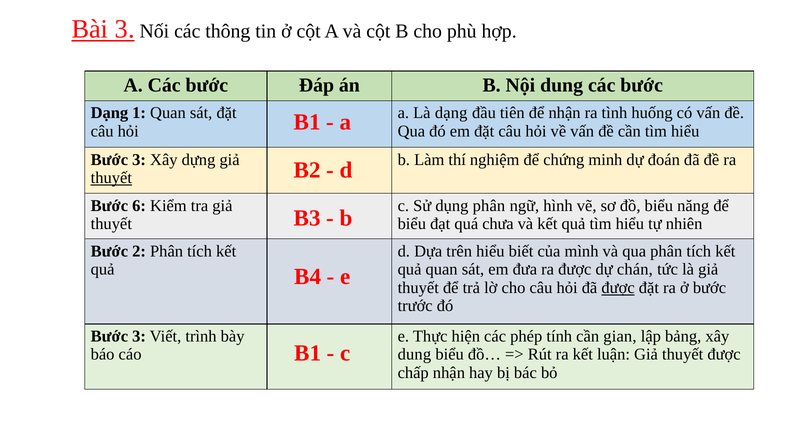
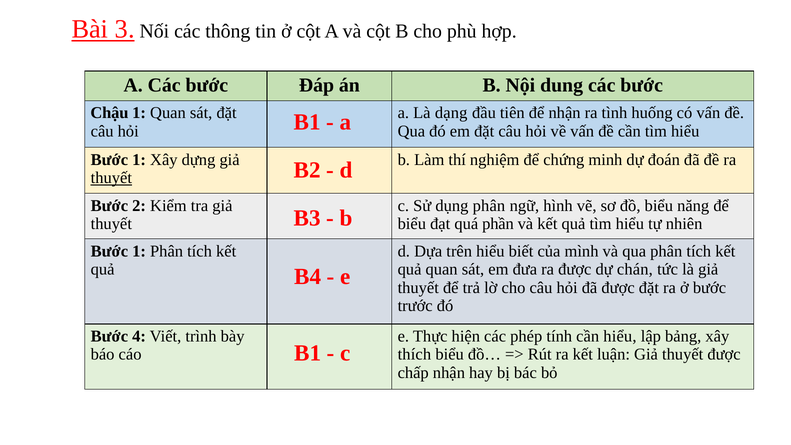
Dạng at (109, 113): Dạng -> Chậu
3 at (139, 160): 3 -> 1
6: 6 -> 2
chưa: chưa -> phần
2 at (139, 251): 2 -> 1
được at (618, 288) underline: present -> none
3 at (139, 336): 3 -> 4
cần gian: gian -> hiểu
dung at (414, 354): dung -> thích
